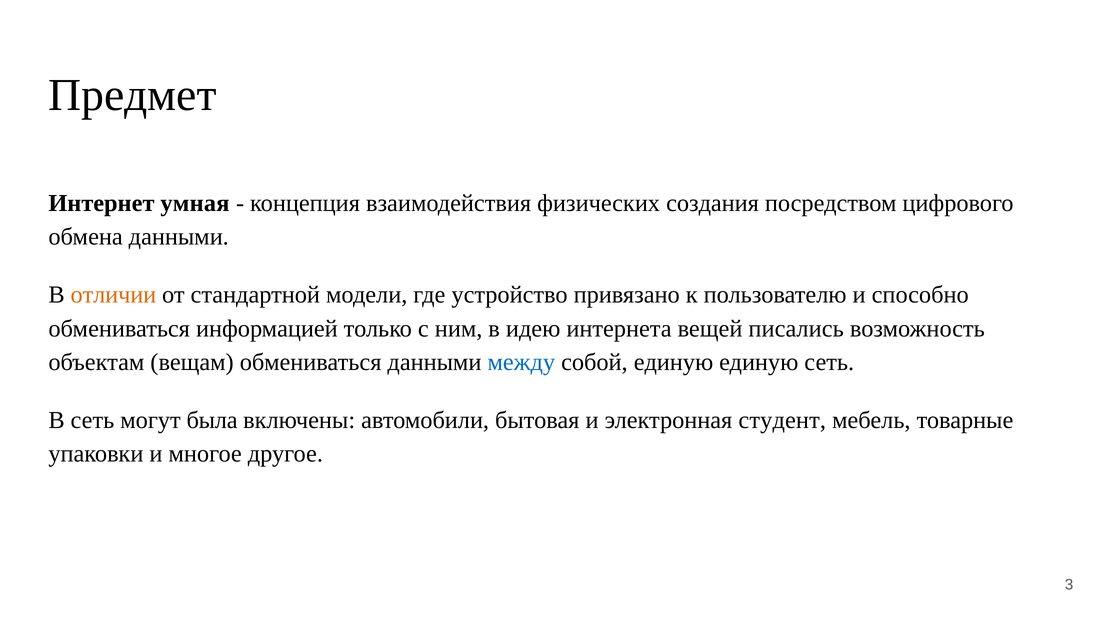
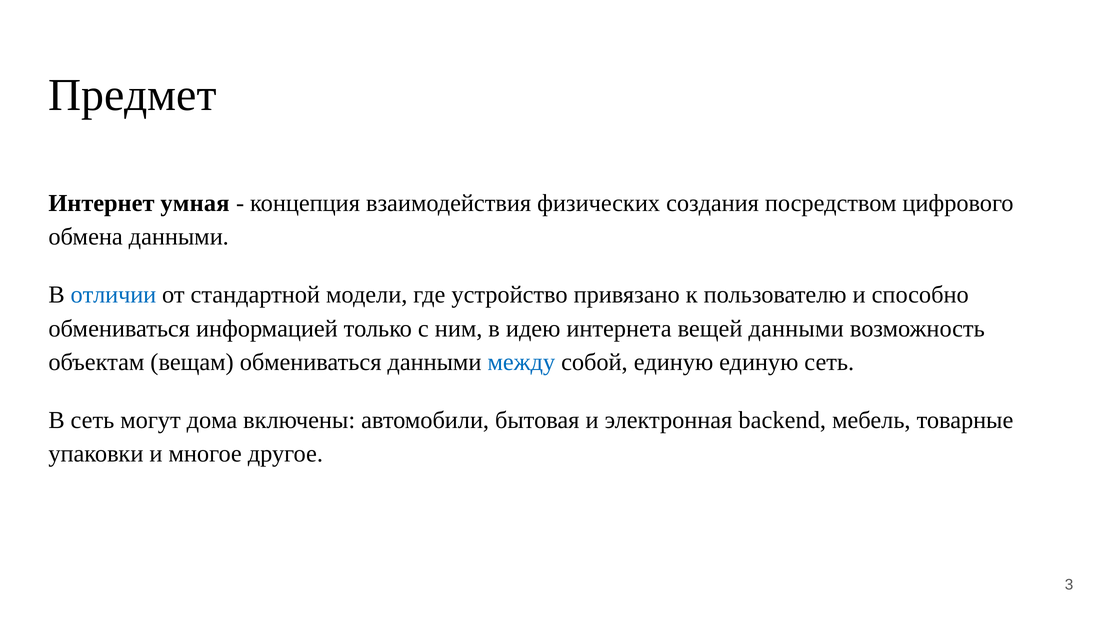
отличии colour: orange -> blue
вещей писались: писались -> данными
была: была -> дома
студент: студент -> backend
